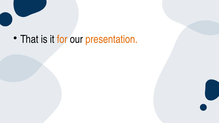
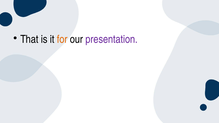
presentation colour: orange -> purple
